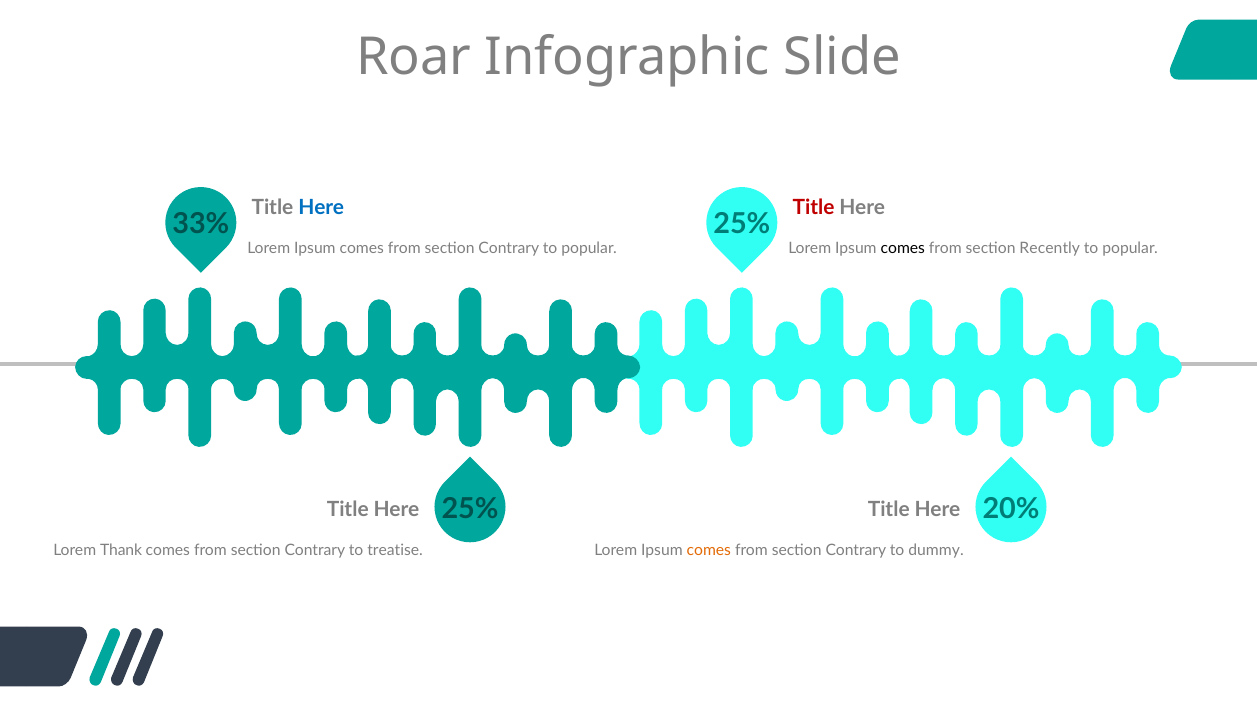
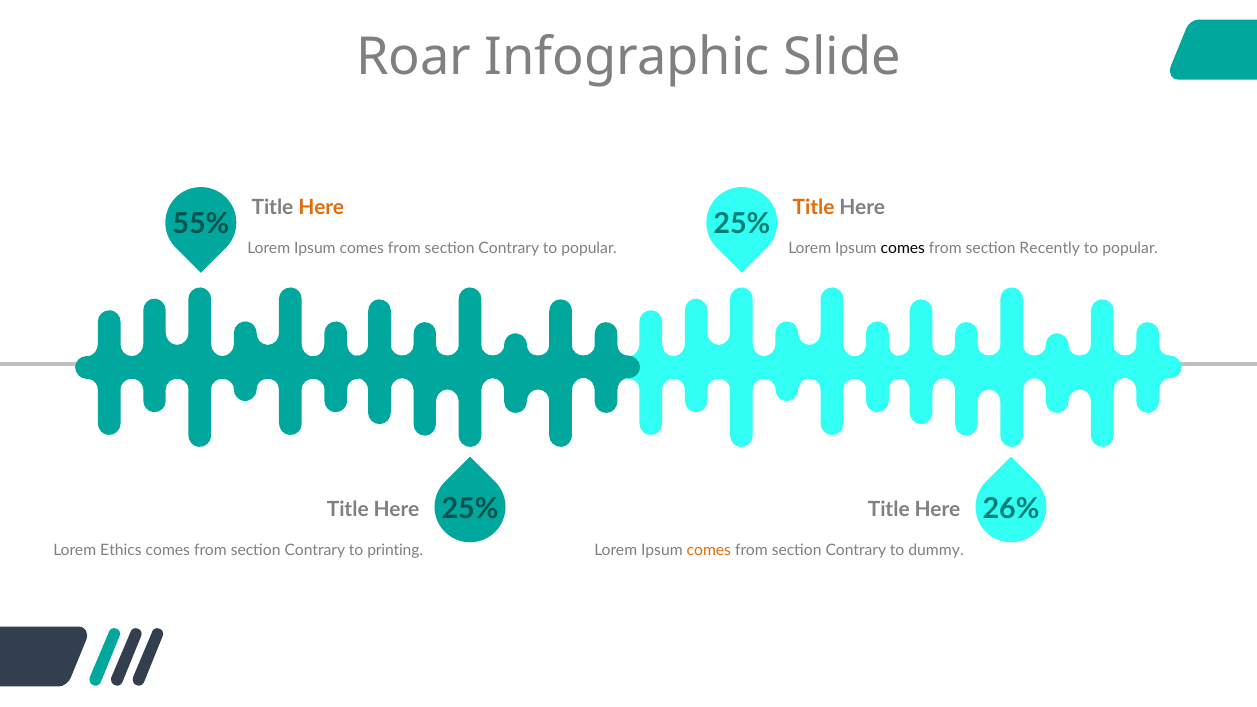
Here at (321, 207) colour: blue -> orange
Title at (814, 207) colour: red -> orange
33%: 33% -> 55%
20%: 20% -> 26%
Thank: Thank -> Ethics
treatise: treatise -> printing
